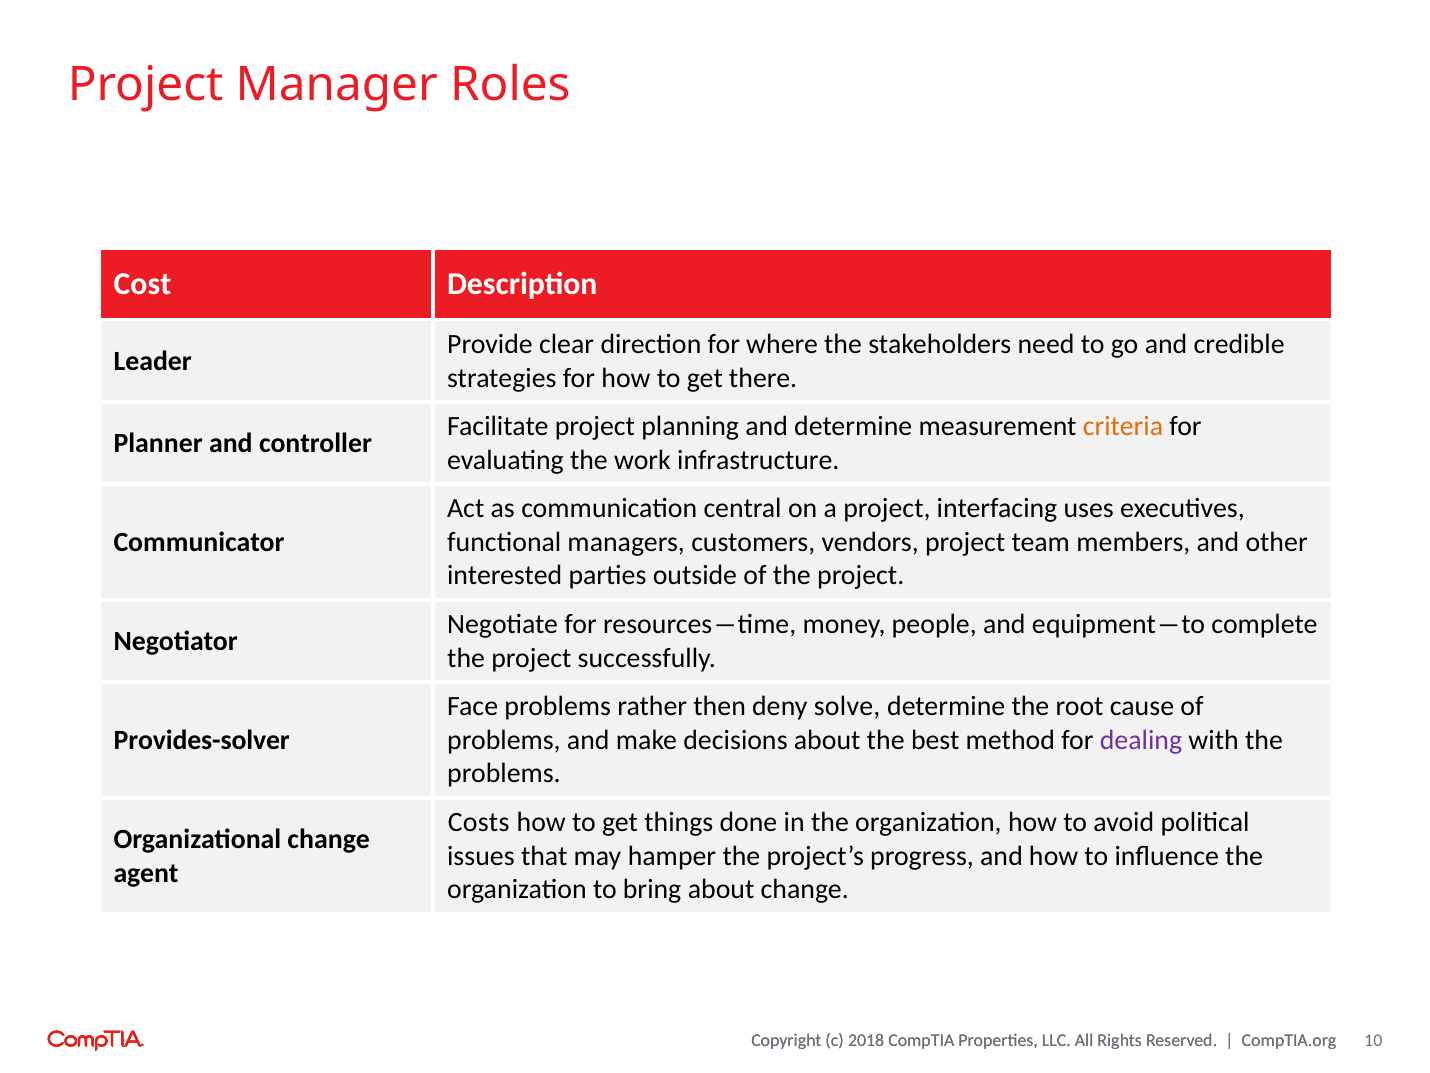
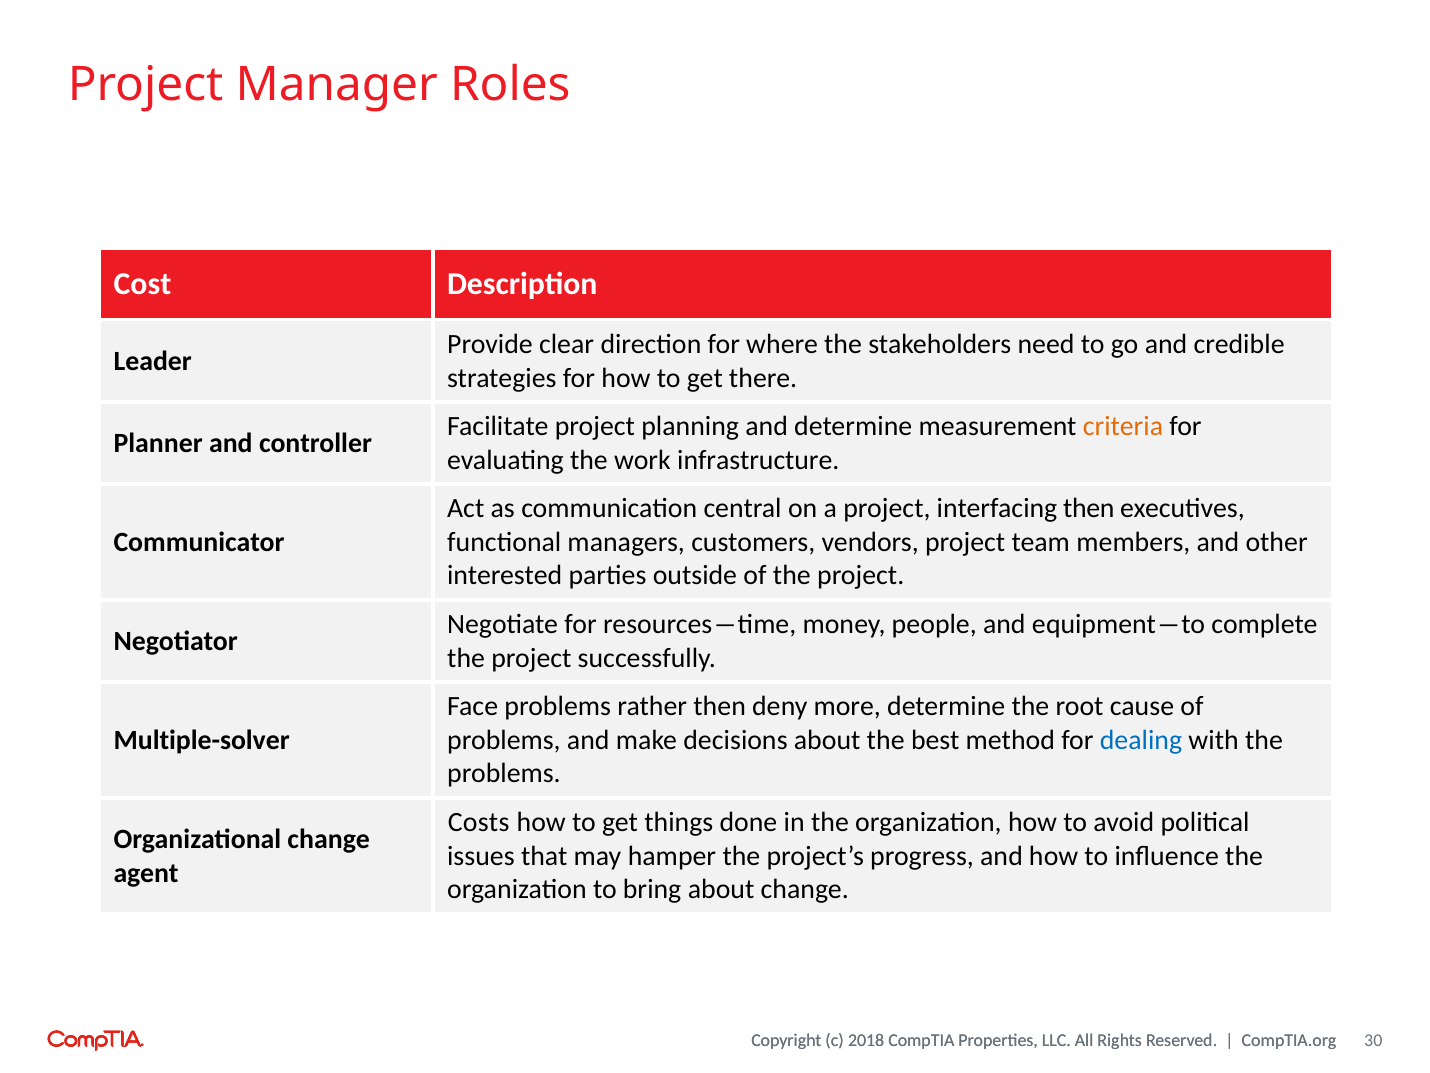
interfacing uses: uses -> then
solve: solve -> more
Provides-solver: Provides-solver -> Multiple-solver
dealing colour: purple -> blue
10: 10 -> 30
